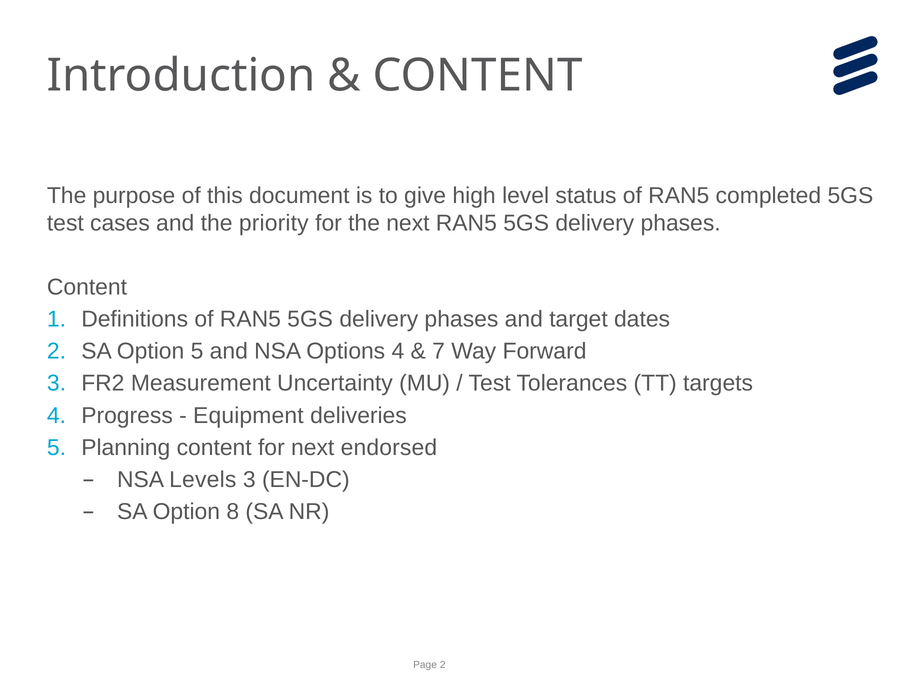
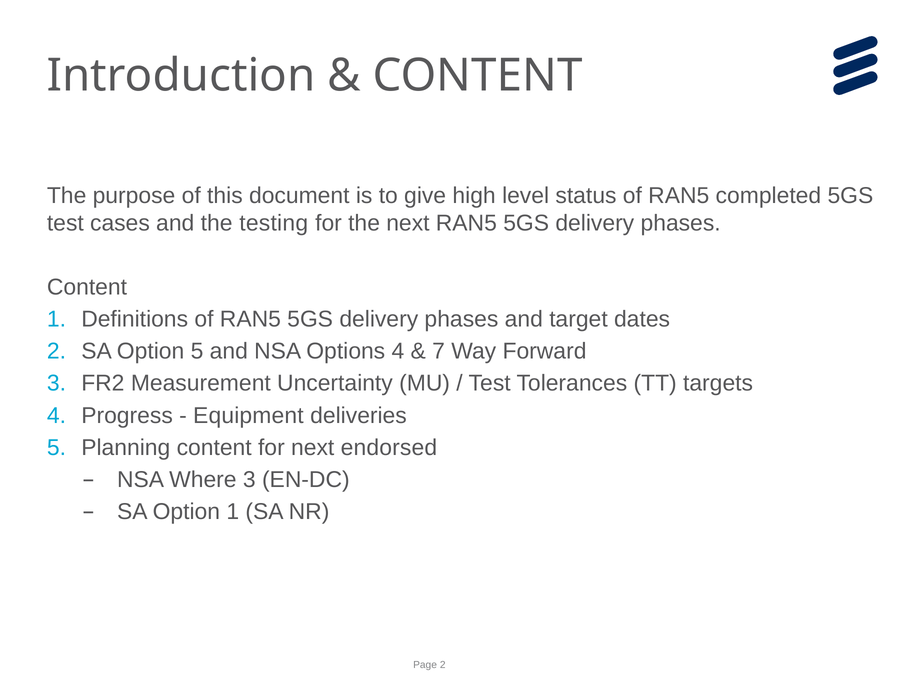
priority: priority -> testing
Levels: Levels -> Where
Option 8: 8 -> 1
